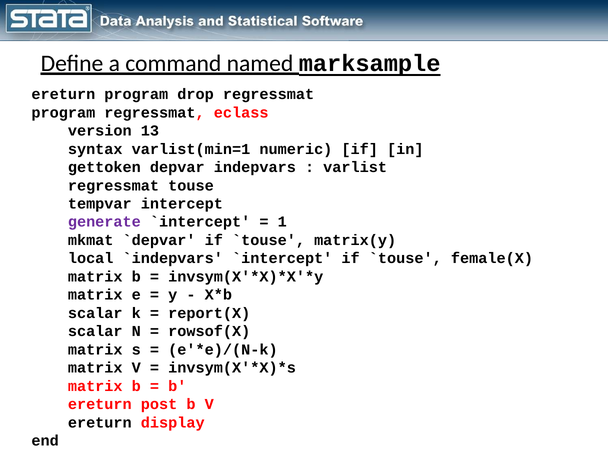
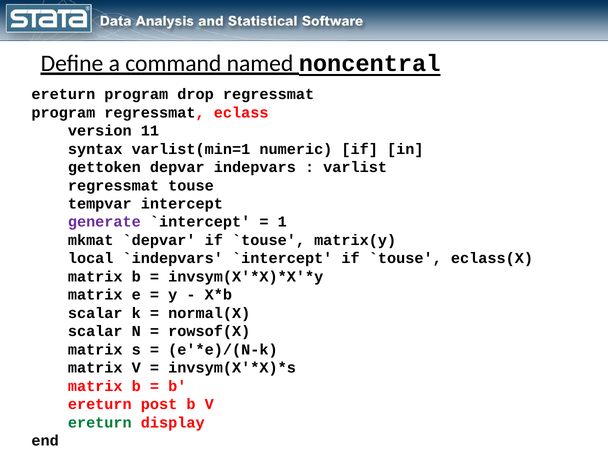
marksample: marksample -> noncentral
13: 13 -> 11
female(X: female(X -> eclass(X
report(X: report(X -> normal(X
ereturn at (100, 423) colour: black -> green
